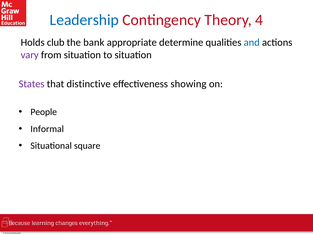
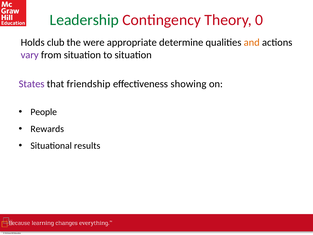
Leadership colour: blue -> green
4: 4 -> 0
bank: bank -> were
and colour: blue -> orange
distinctive: distinctive -> friendship
Informal: Informal -> Rewards
square: square -> results
